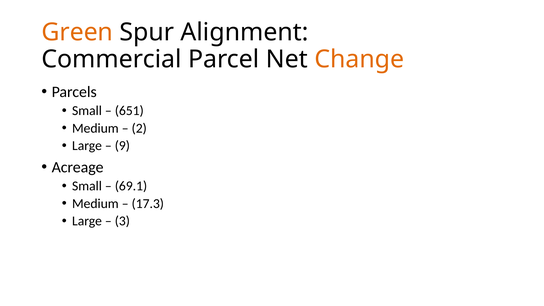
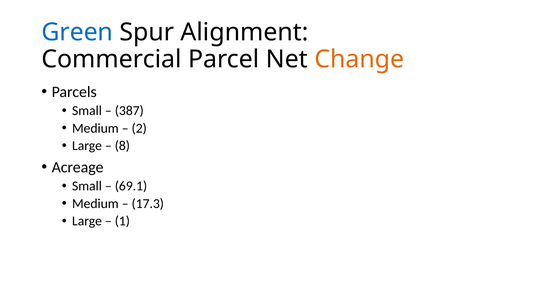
Green colour: orange -> blue
651: 651 -> 387
9: 9 -> 8
3: 3 -> 1
